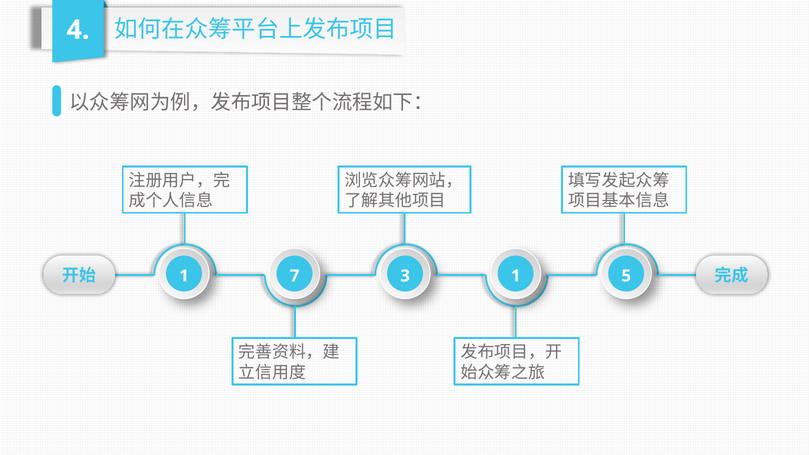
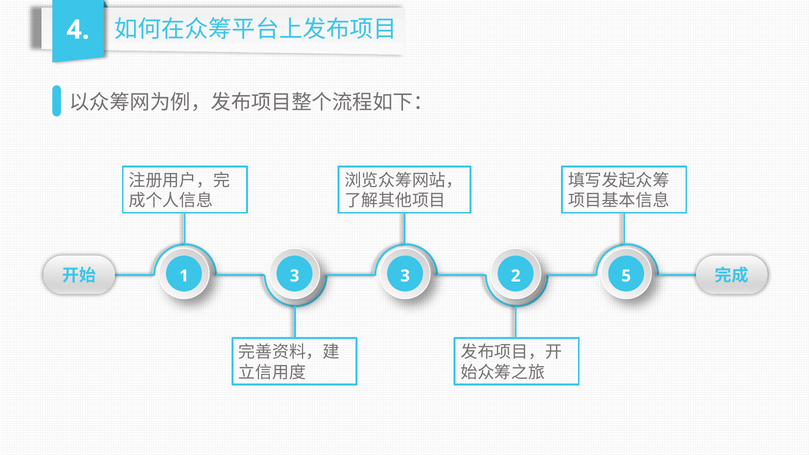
1 7: 7 -> 3
3 1: 1 -> 2
